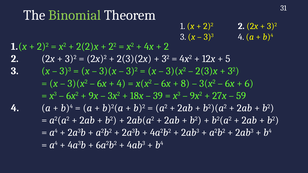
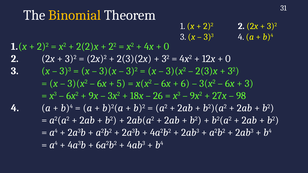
Binomial colour: light green -> yellow
2 at (166, 47): 2 -> 0
5 at (228, 59): 5 -> 0
4 at (121, 83): 4 -> 5
8: 8 -> 6
6 at (249, 83): 6 -> 3
39: 39 -> 26
59: 59 -> 98
